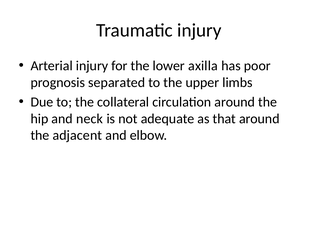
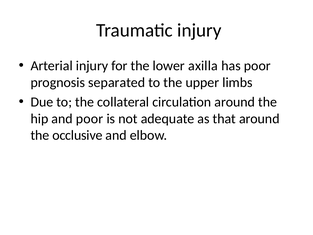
and neck: neck -> poor
adjacent: adjacent -> occlusive
